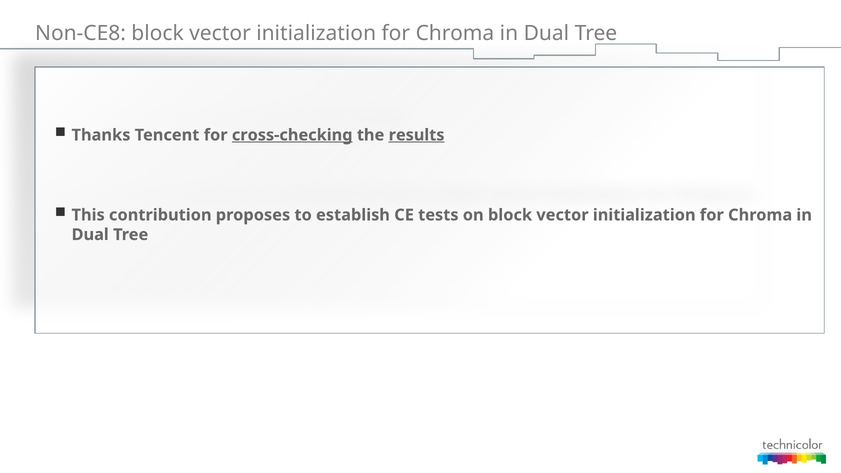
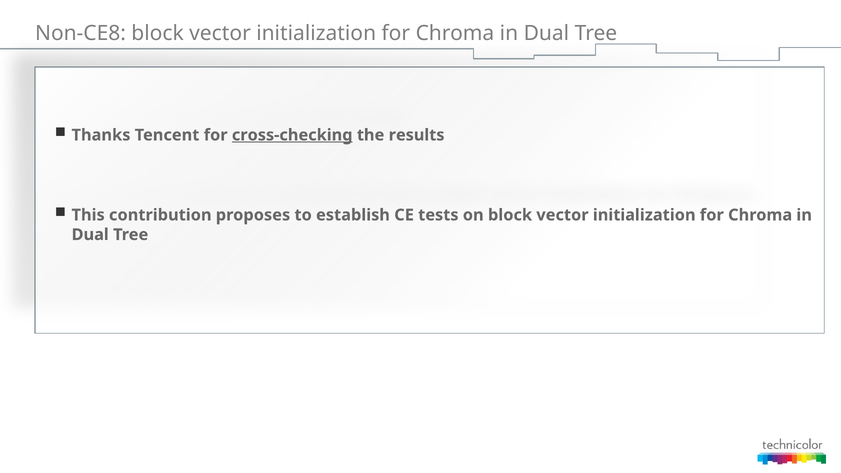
results underline: present -> none
